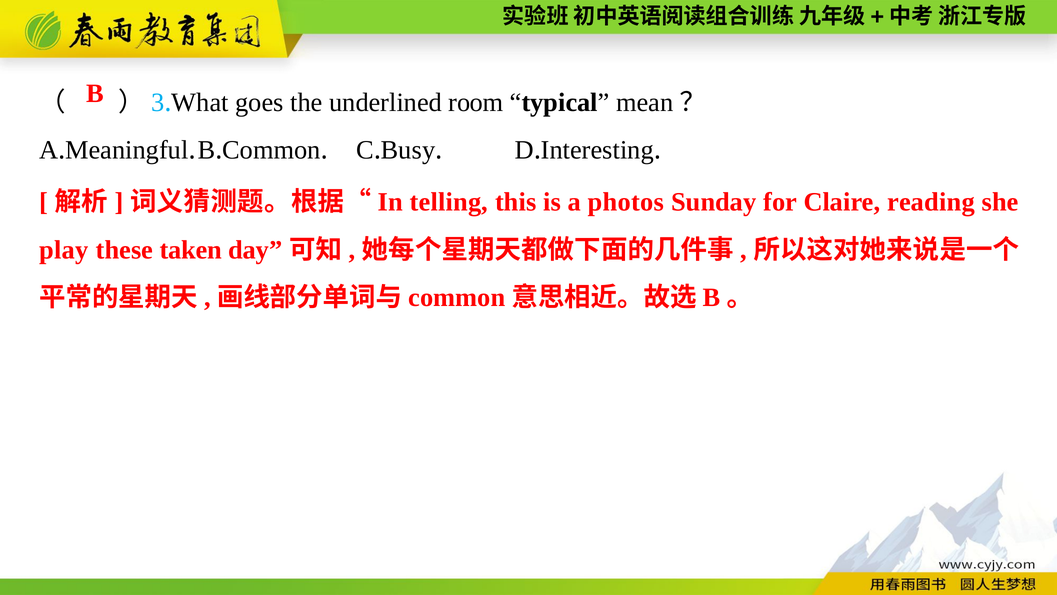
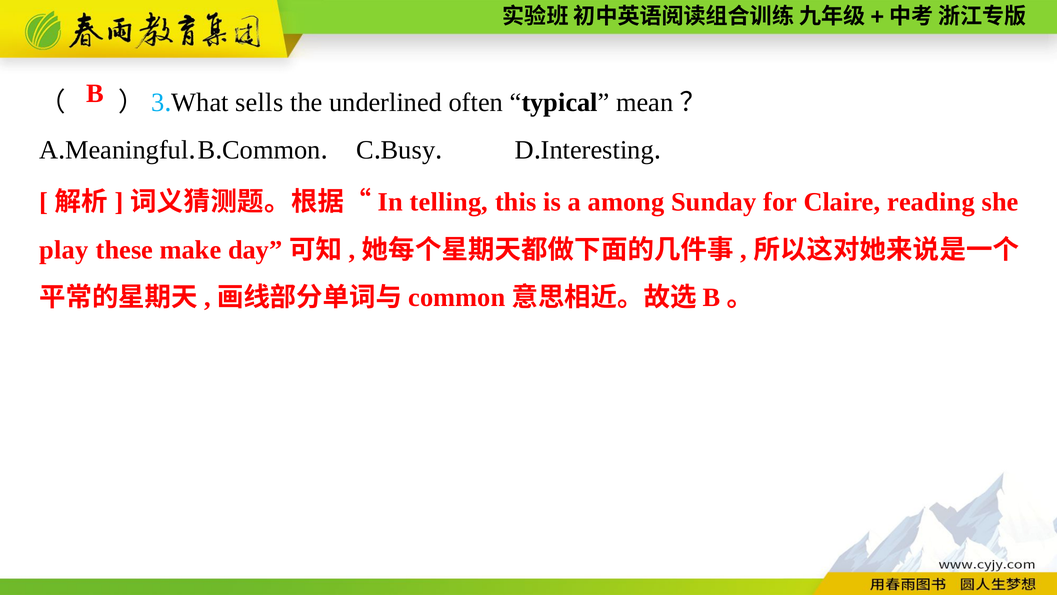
goes: goes -> sells
room: room -> often
photos: photos -> among
taken: taken -> make
